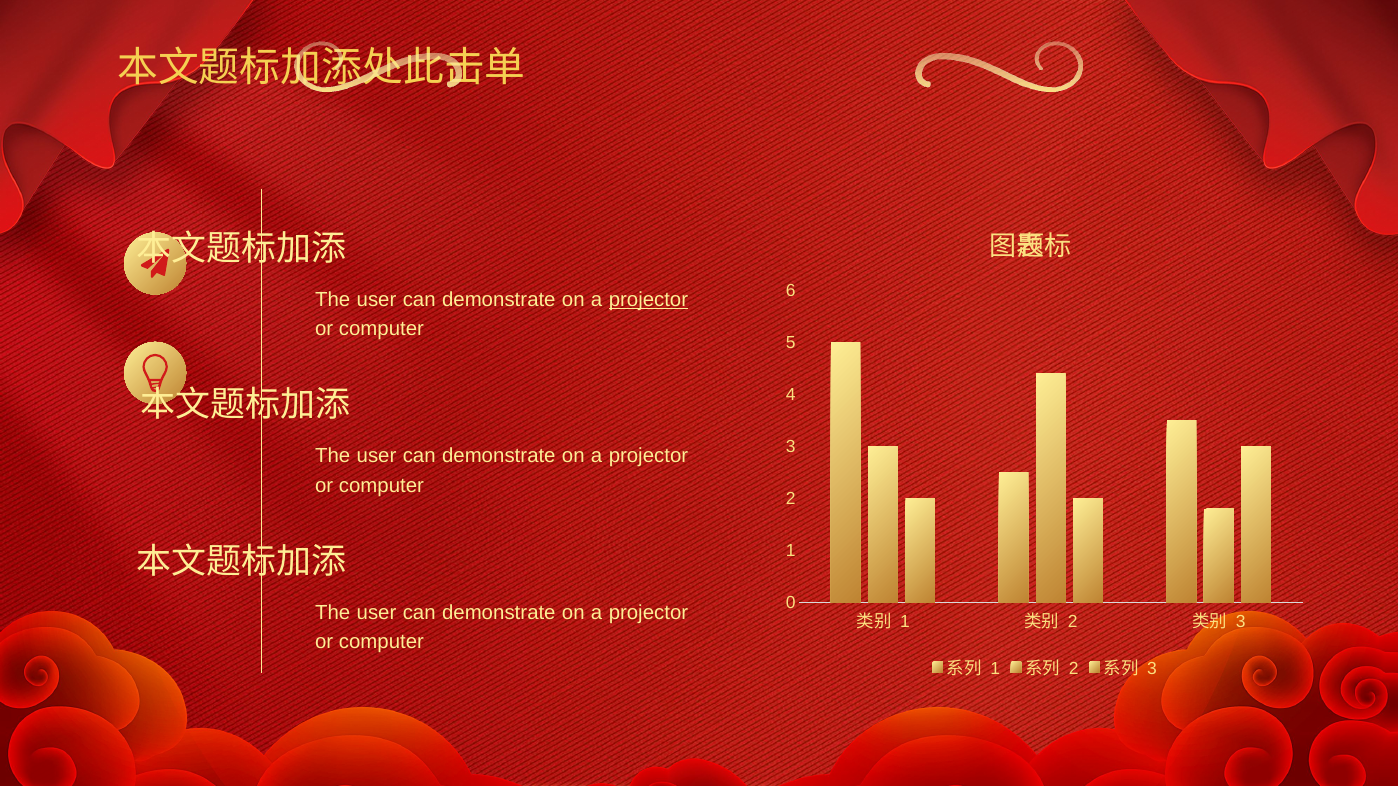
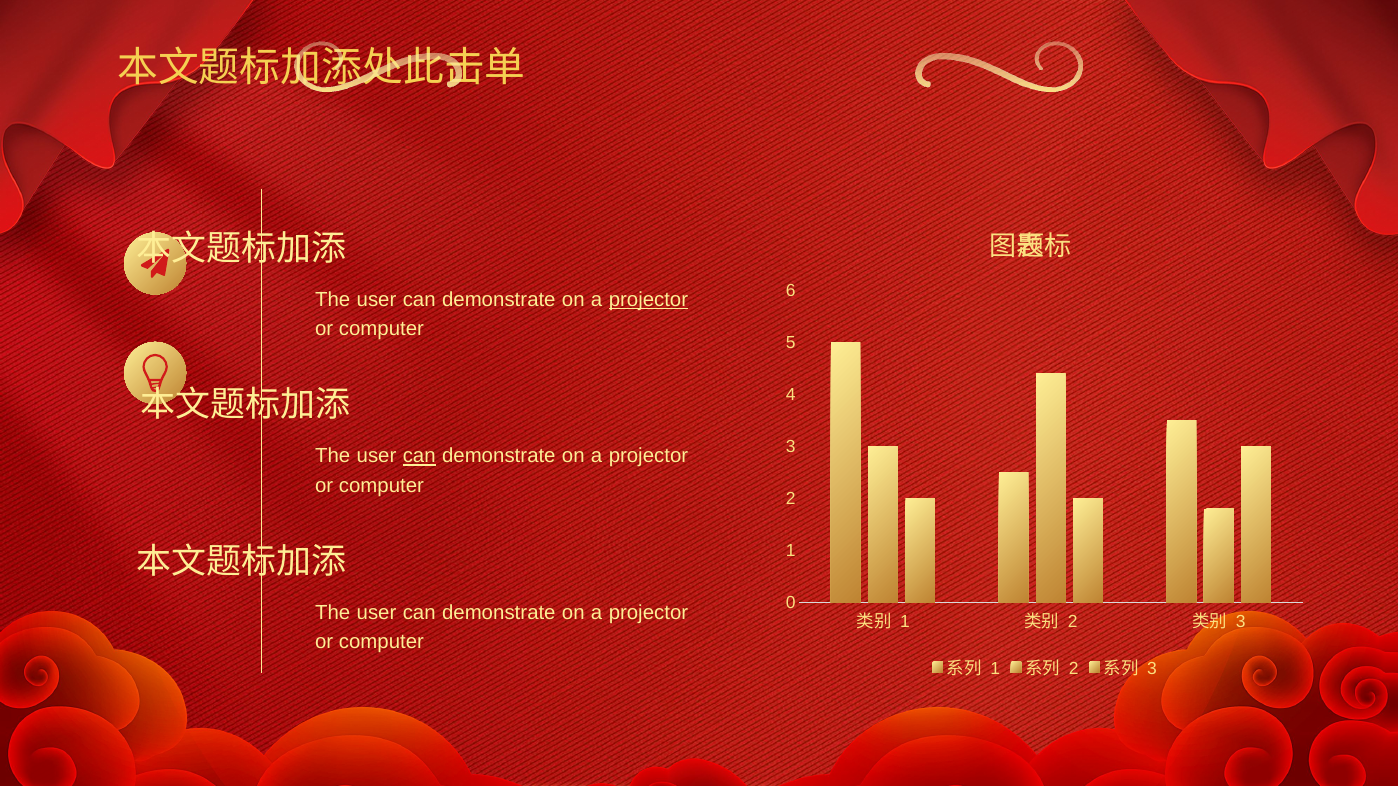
can at (419, 456) underline: none -> present
